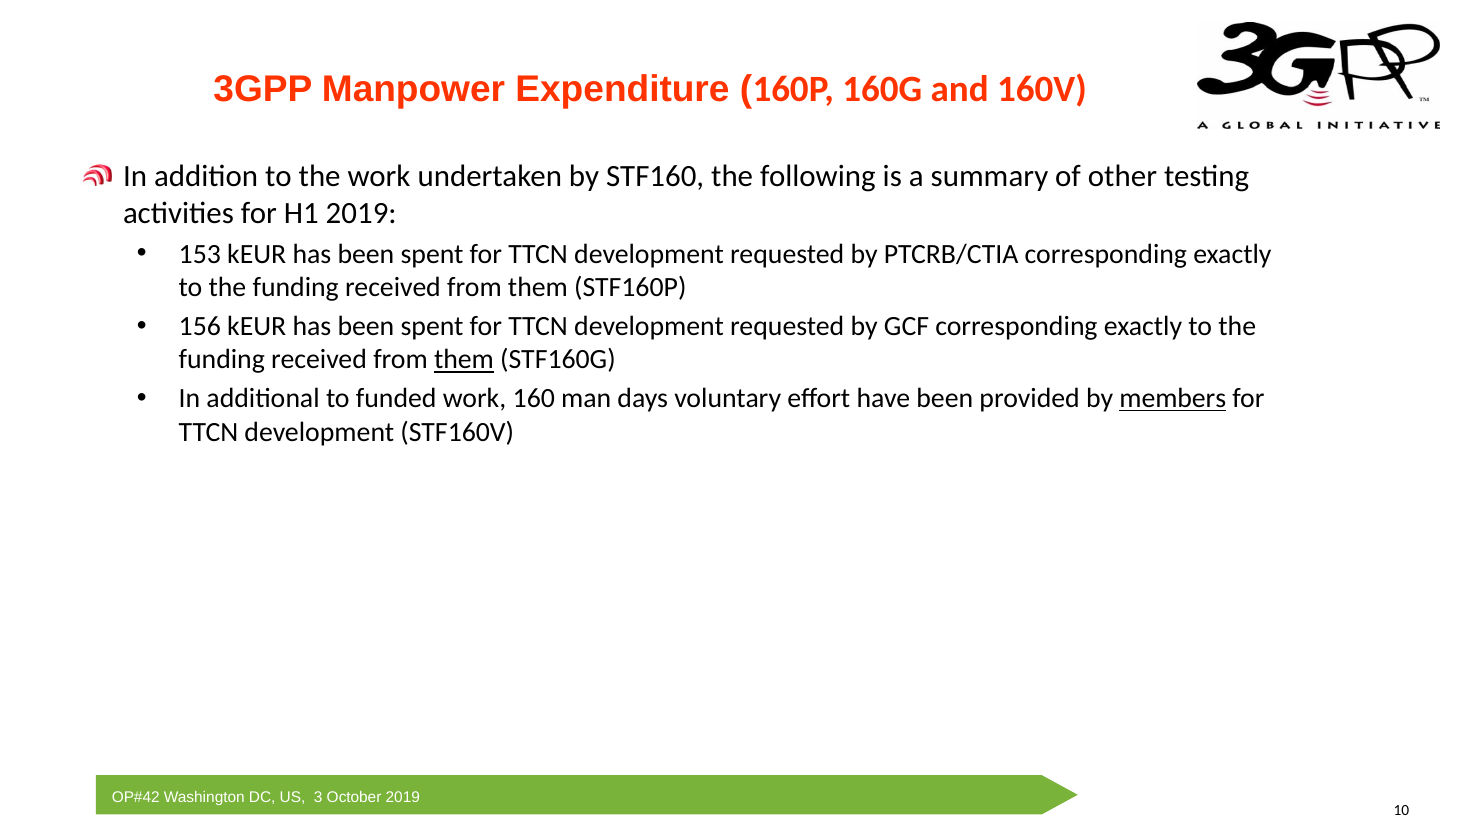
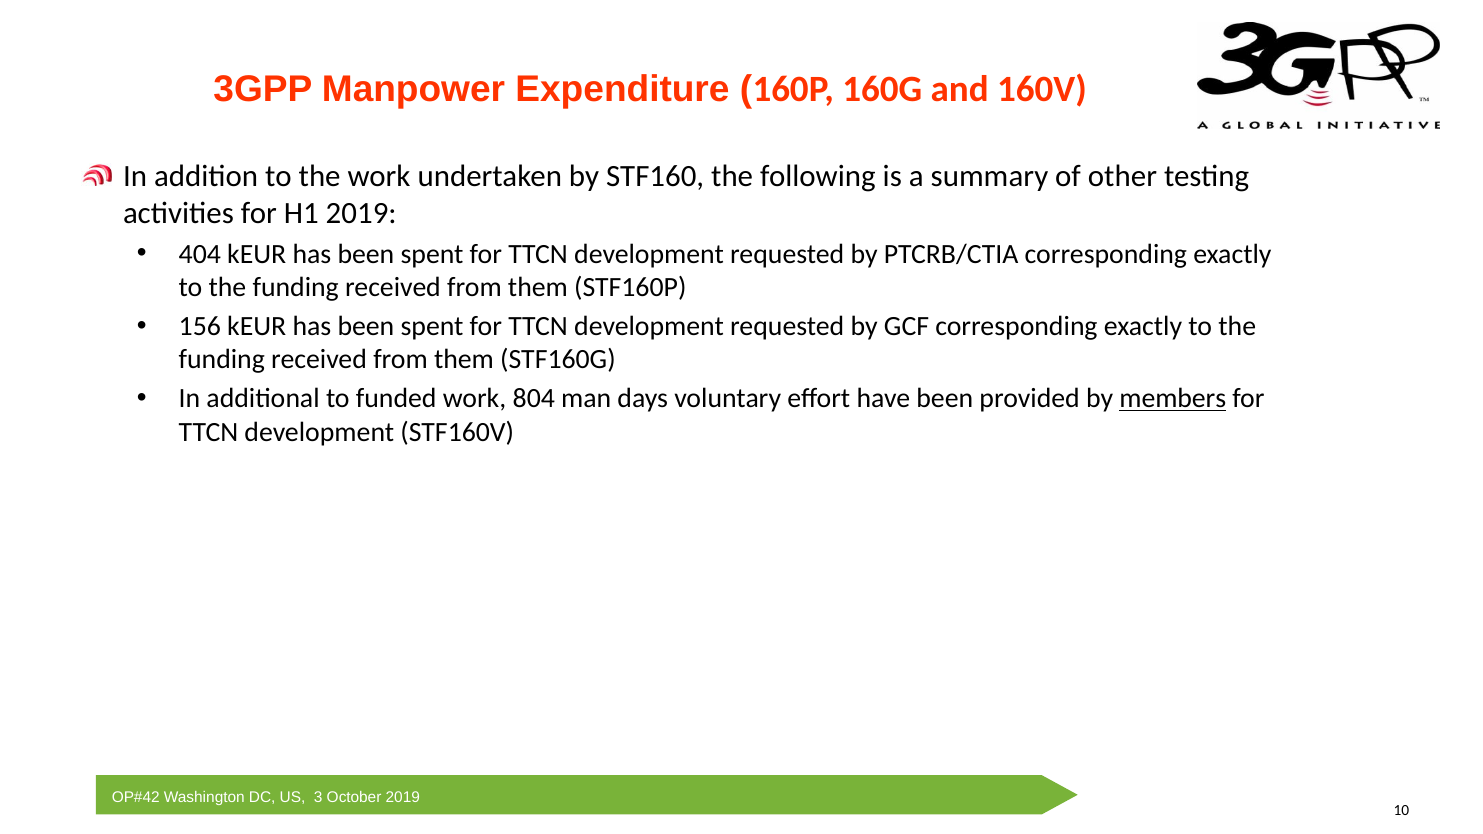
153: 153 -> 404
them at (464, 360) underline: present -> none
160: 160 -> 804
